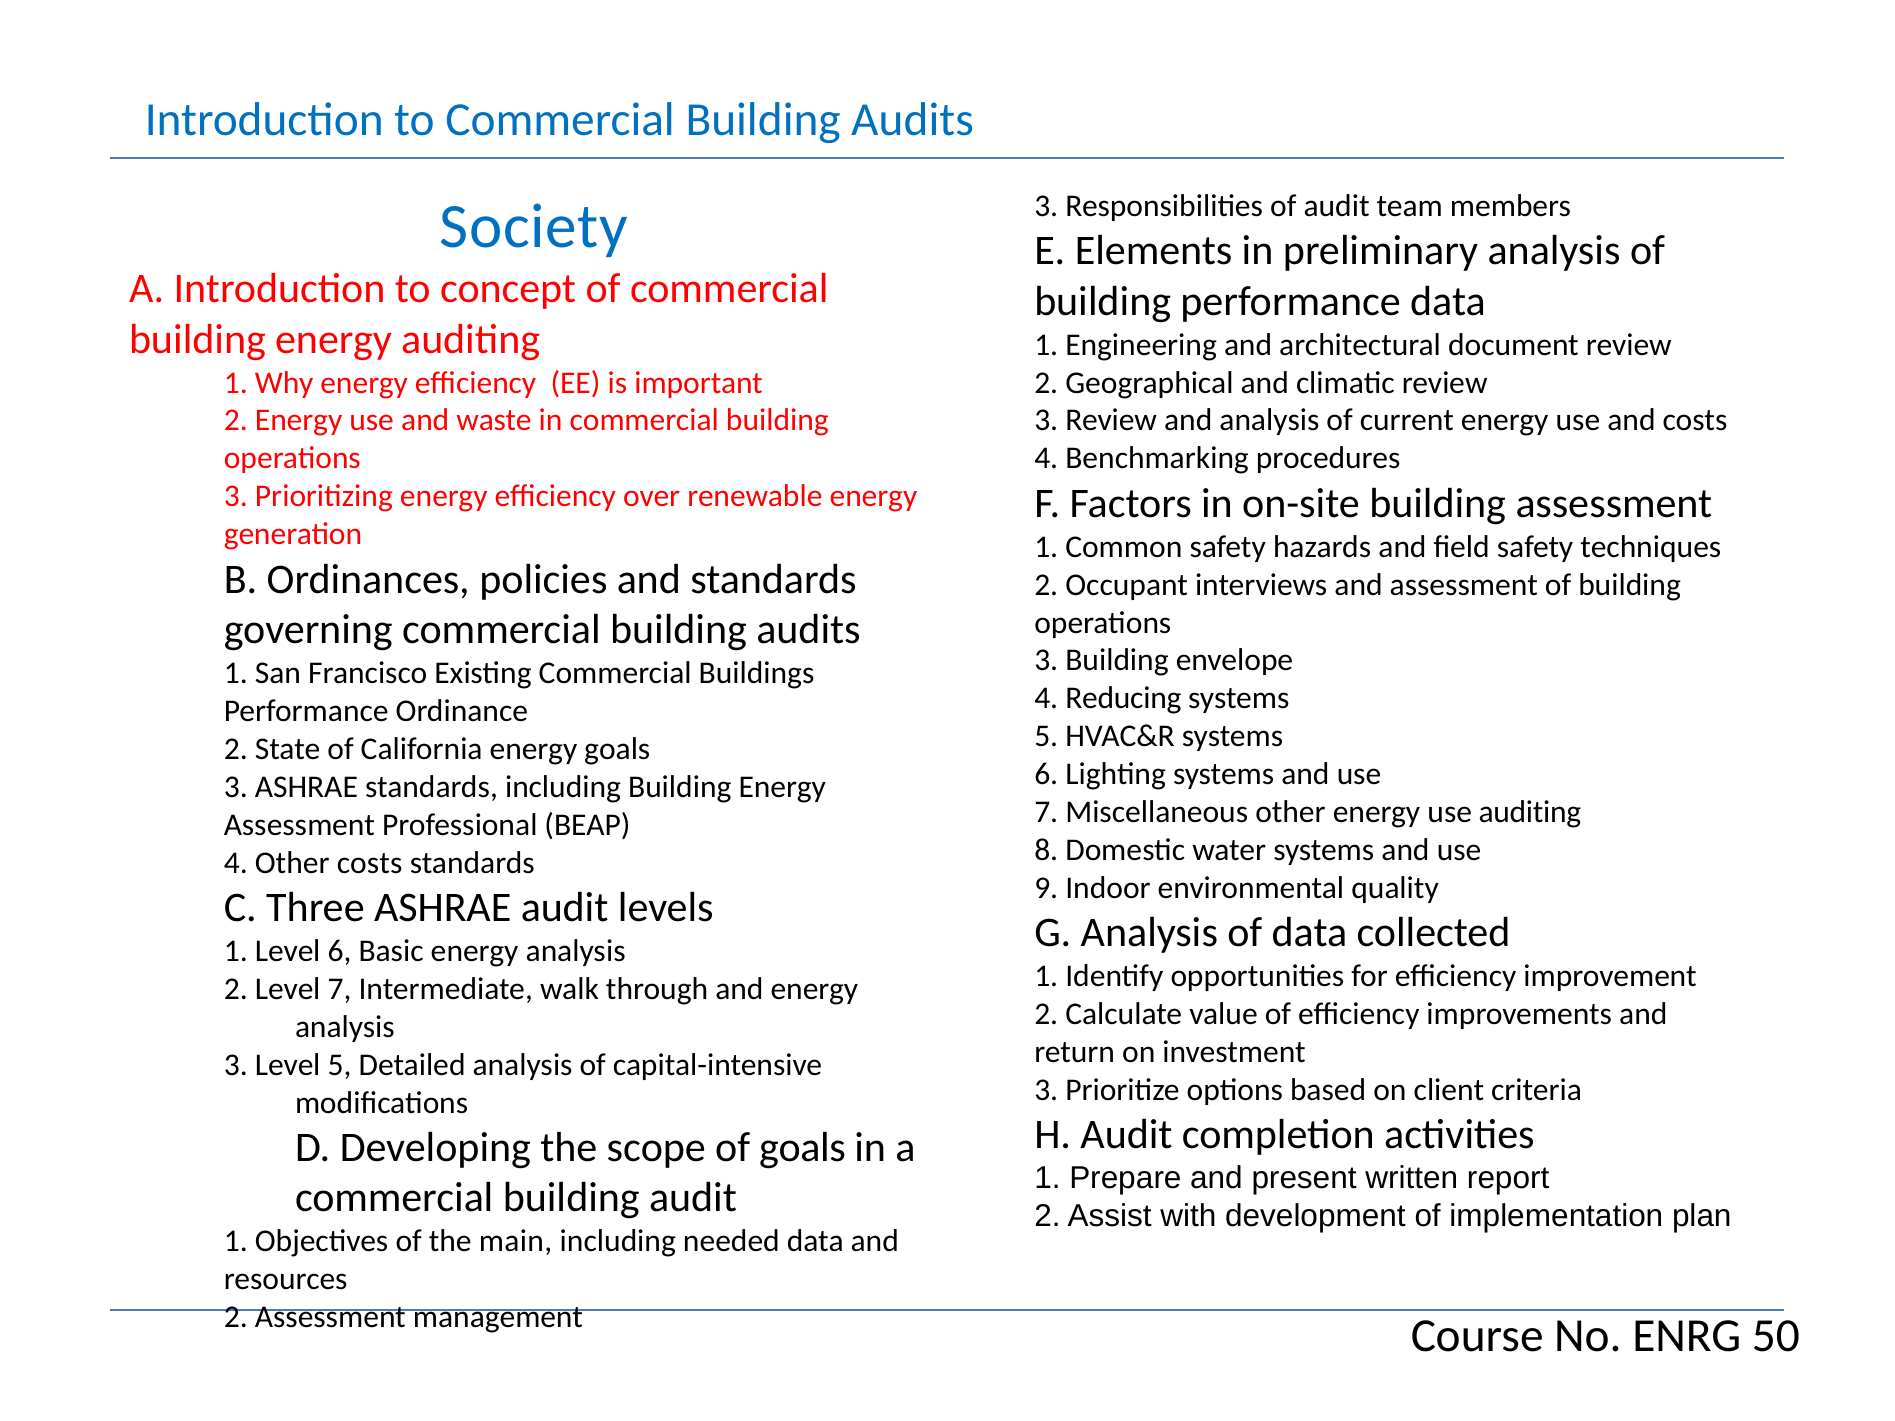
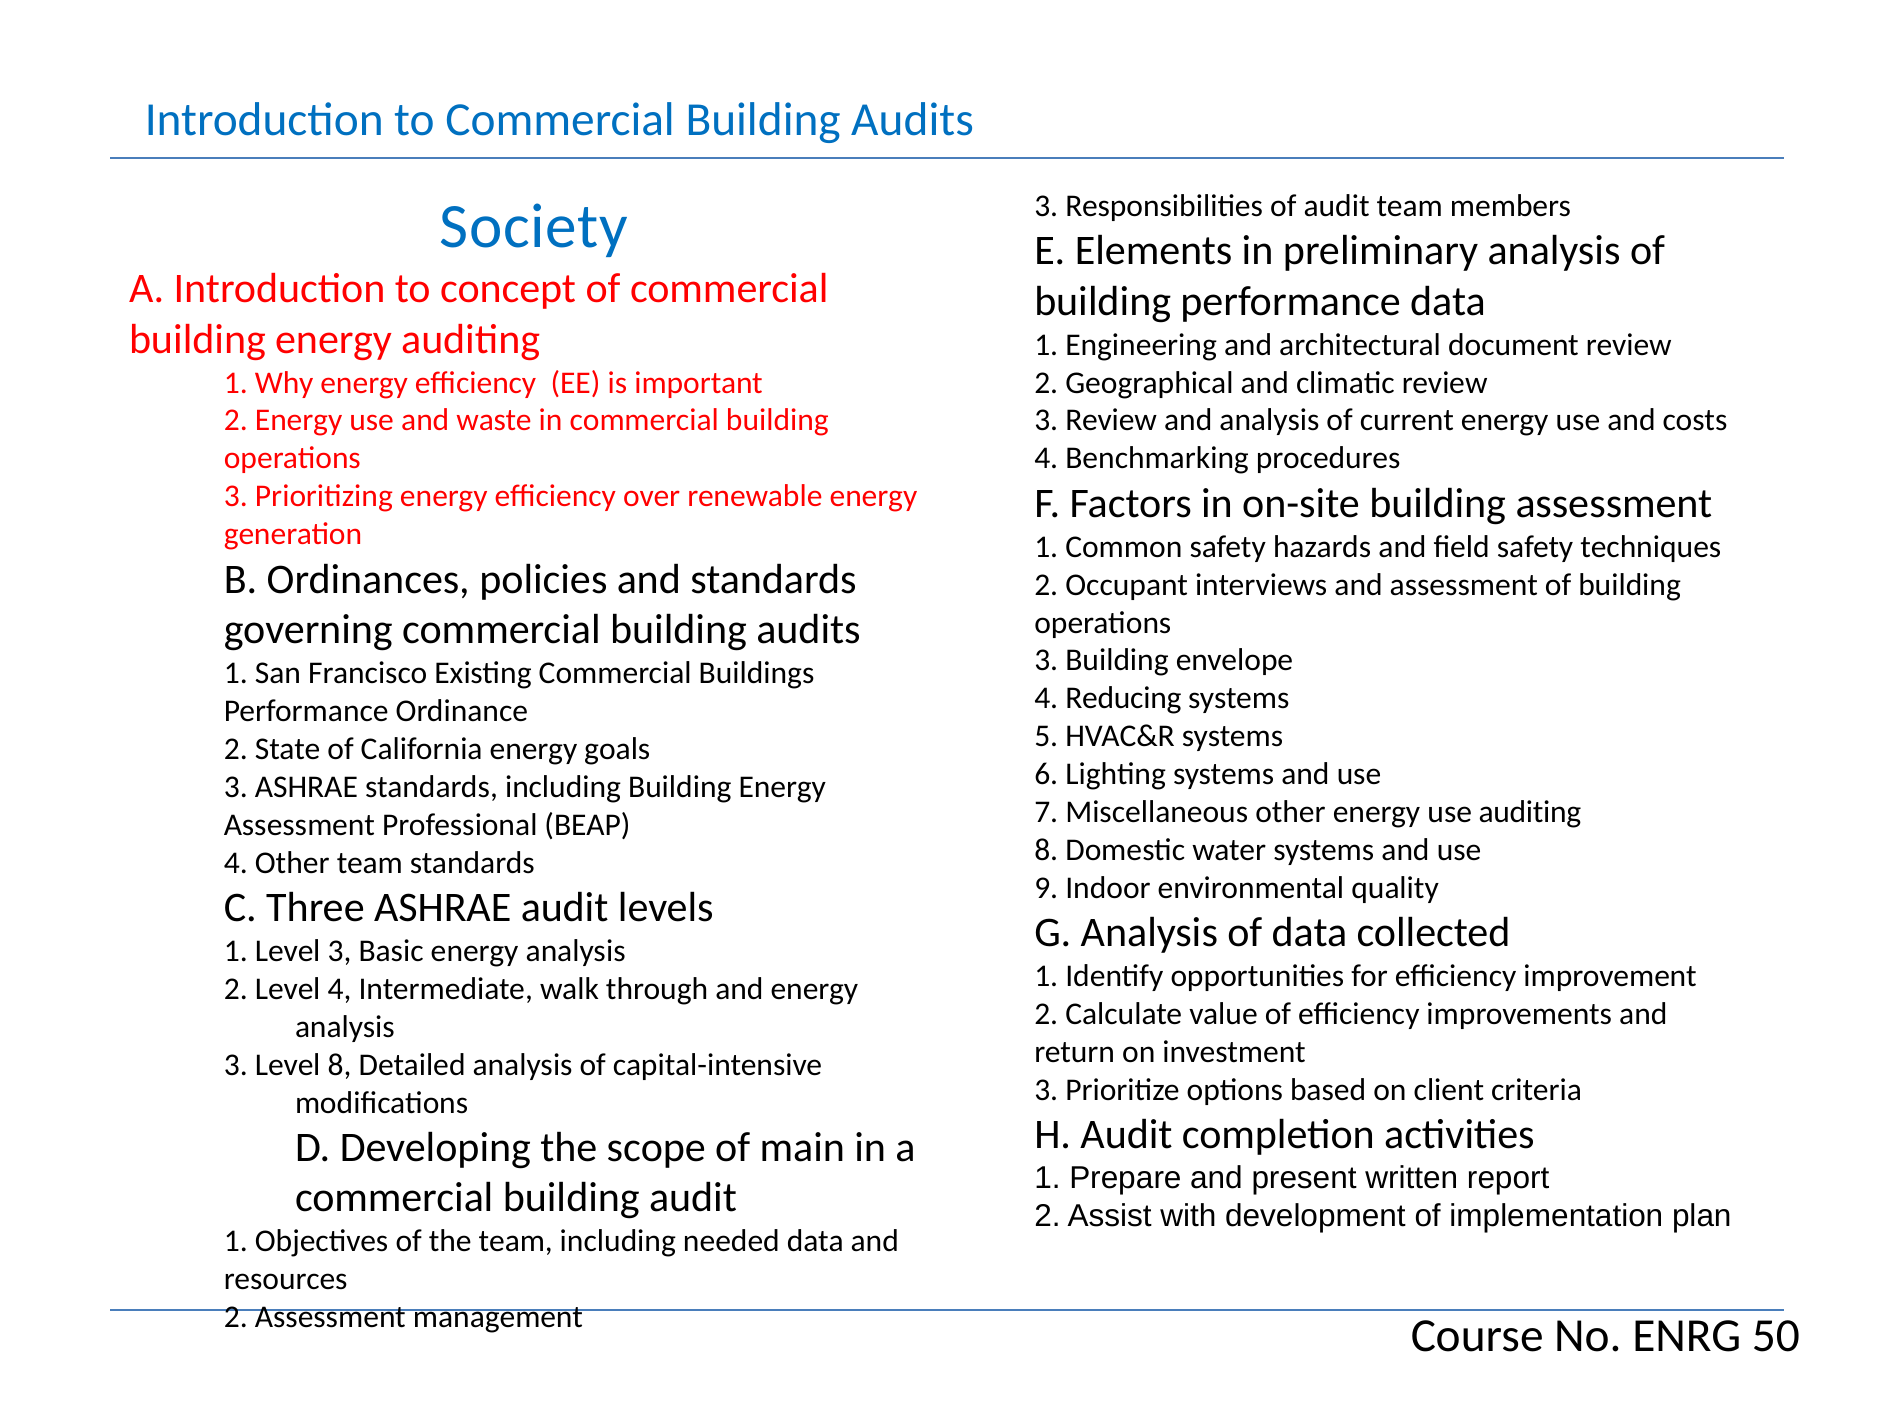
Other costs: costs -> team
Level 6: 6 -> 3
Level 7: 7 -> 4
Level 5: 5 -> 8
of goals: goals -> main
the main: main -> team
